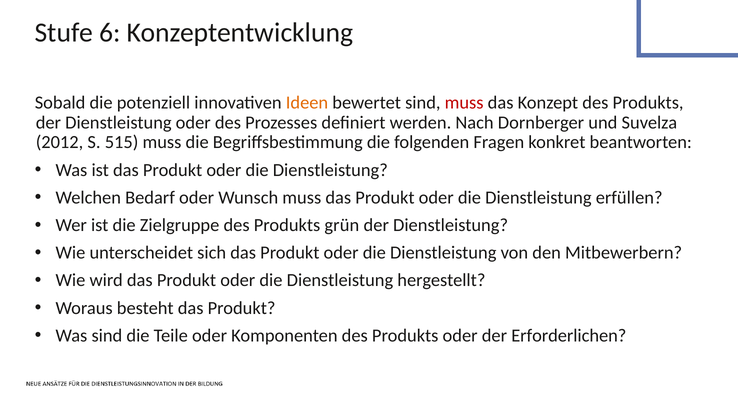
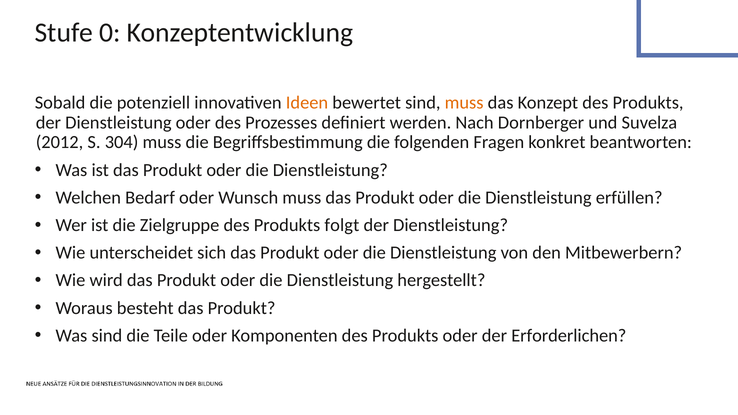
6: 6 -> 0
muss at (464, 103) colour: red -> orange
515: 515 -> 304
grün: grün -> folgt
